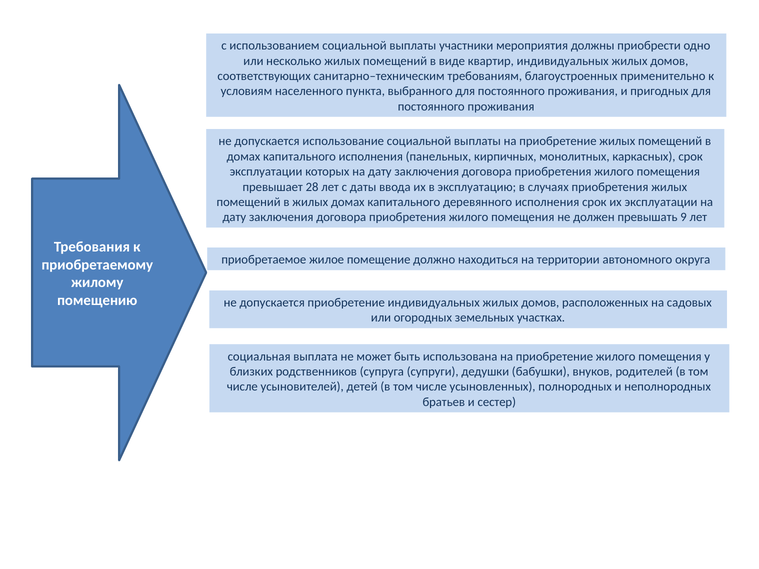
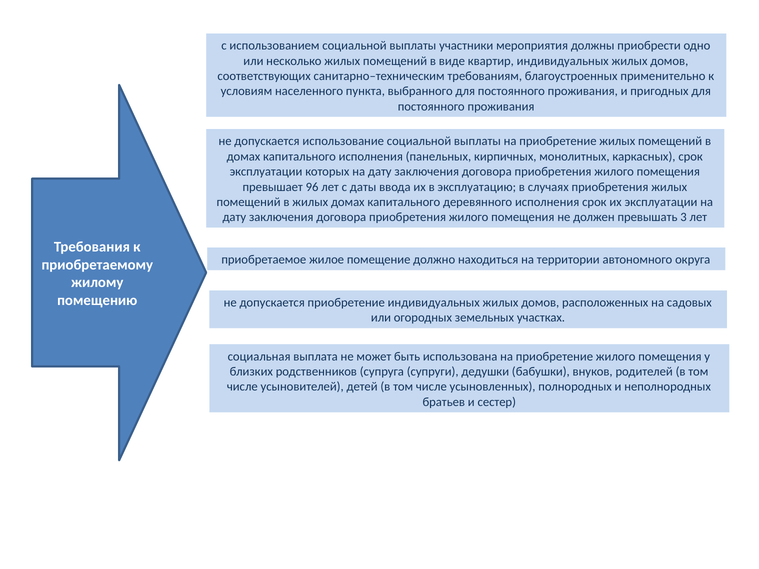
28: 28 -> 96
9: 9 -> 3
